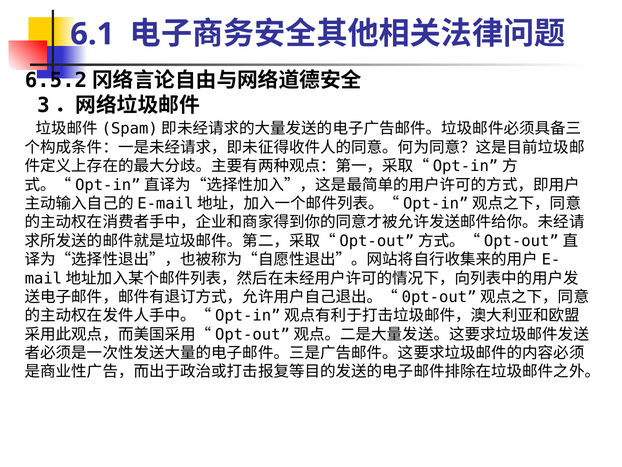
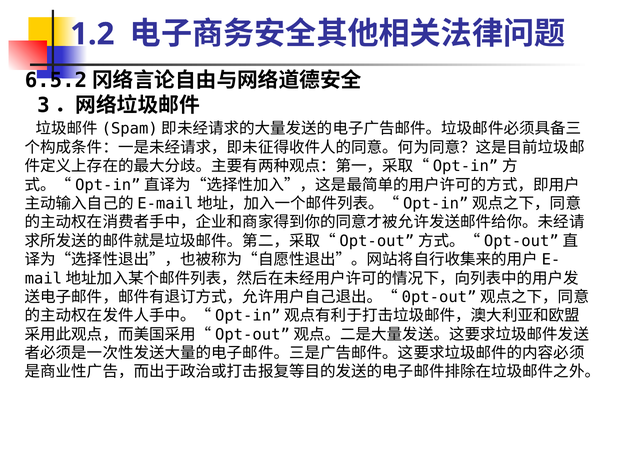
6.1: 6.1 -> 1.2
